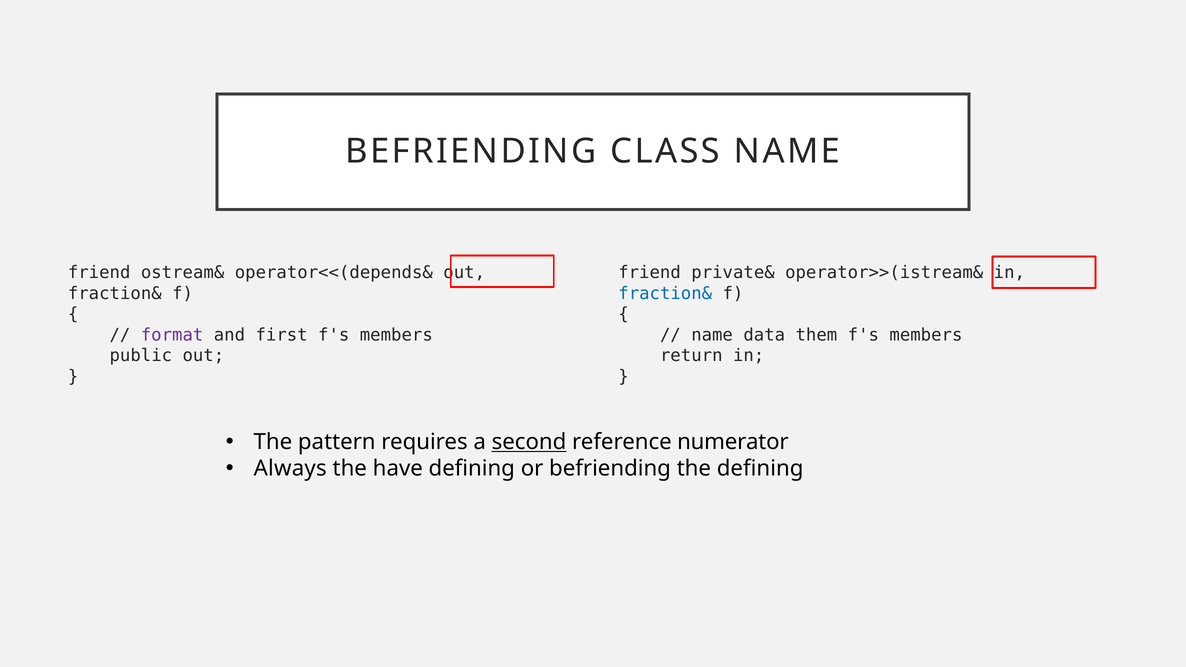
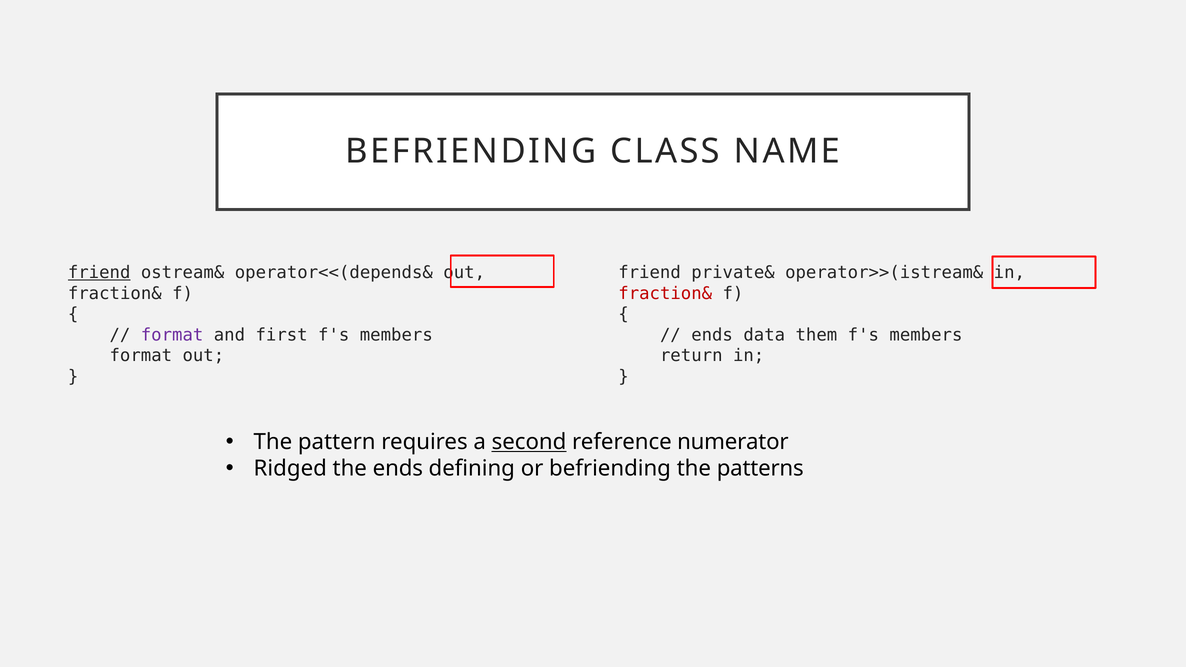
friend at (99, 273) underline: none -> present
fraction& at (665, 293) colour: blue -> red
name at (712, 335): name -> ends
public at (141, 356): public -> format
Always: Always -> Ridged
the have: have -> ends
the defining: defining -> patterns
